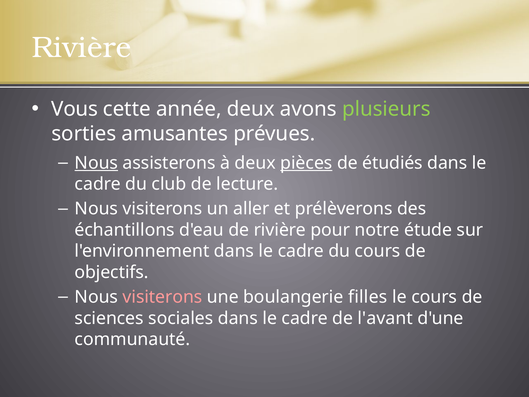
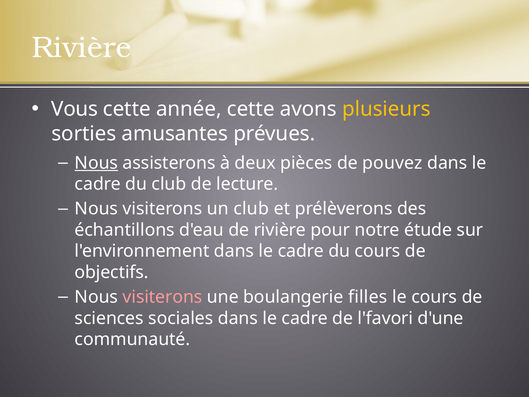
année deux: deux -> cette
plusieurs colour: light green -> yellow
pièces underline: present -> none
étudiés: étudiés -> pouvez
un aller: aller -> club
l'avant: l'avant -> l'favori
